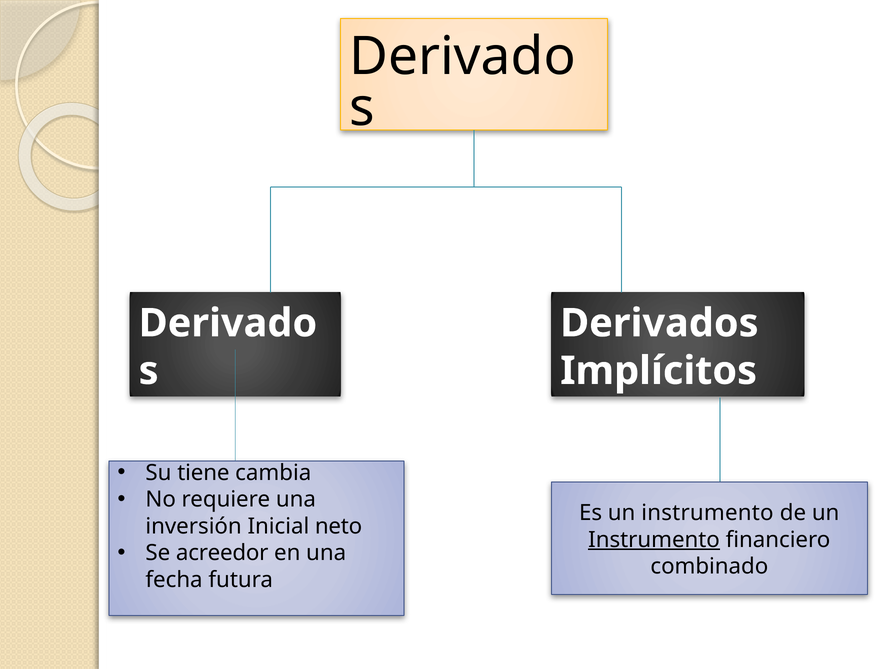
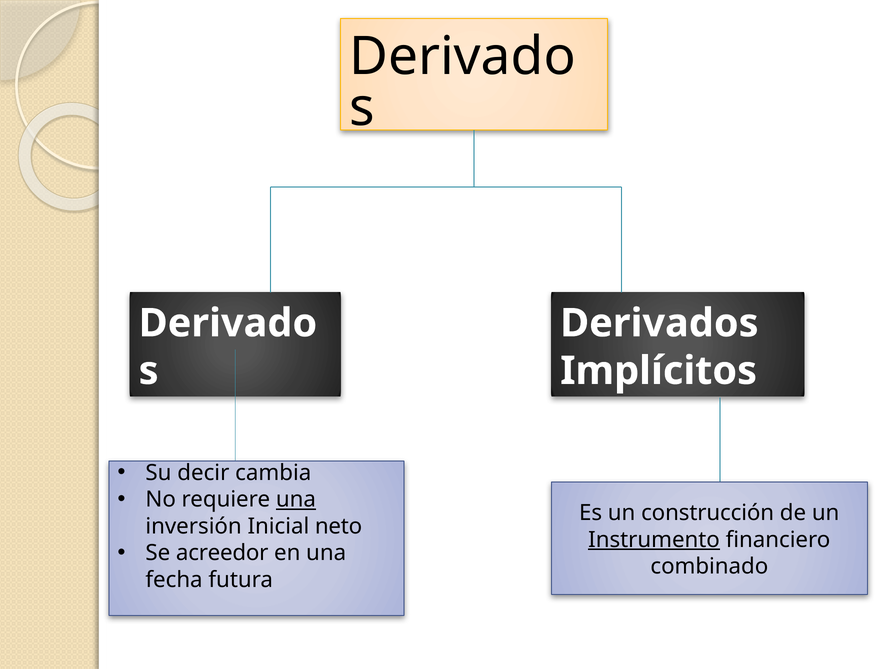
tiene: tiene -> decir
una at (296, 500) underline: none -> present
Es un instrumento: instrumento -> construcción
